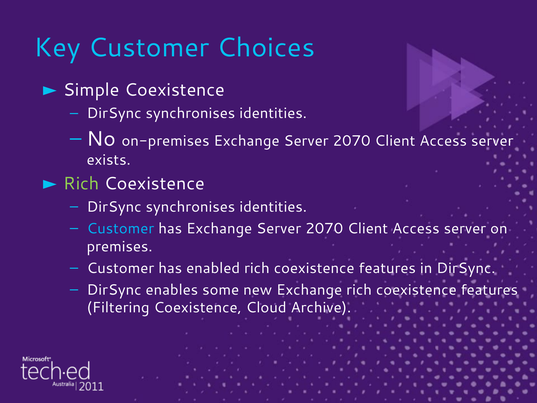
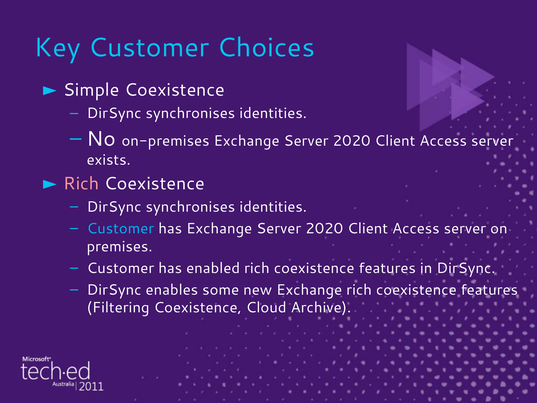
on-premises Exchange Server 2070: 2070 -> 2020
Rich at (81, 183) colour: light green -> pink
has Exchange Server 2070: 2070 -> 2020
